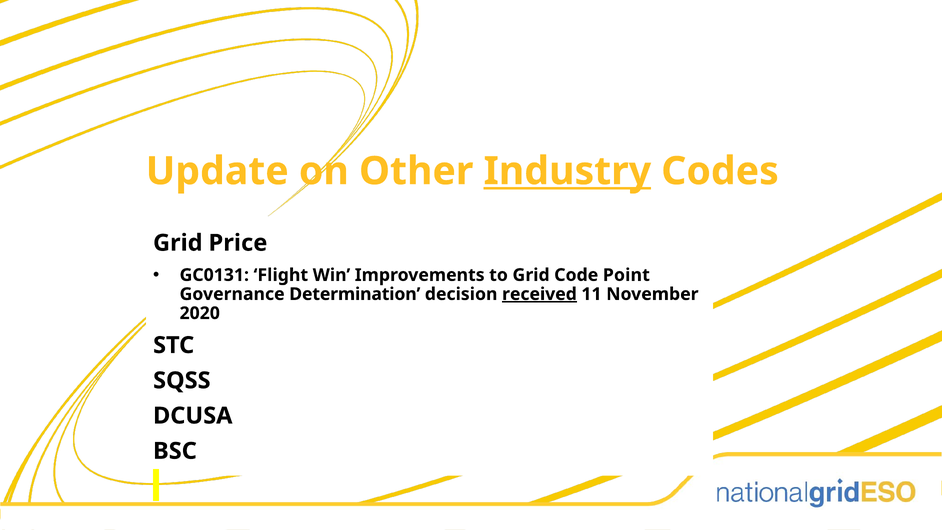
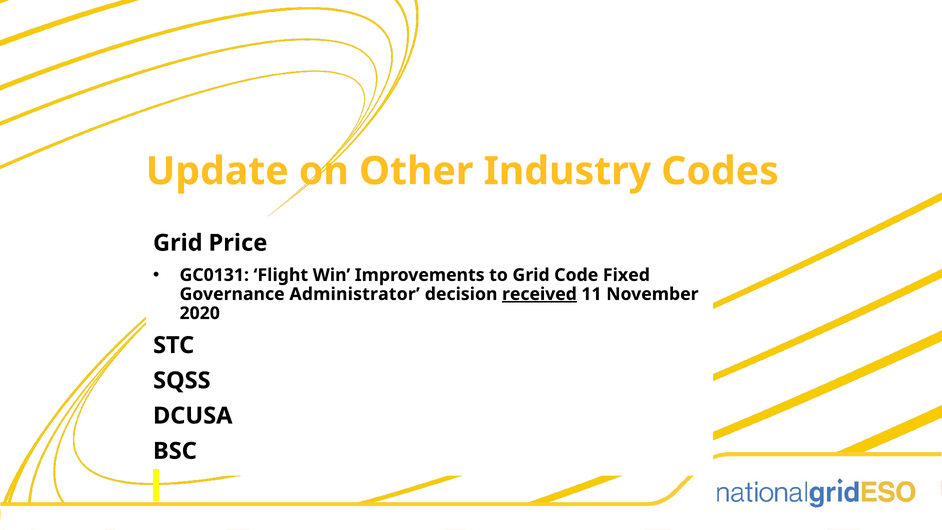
Industry underline: present -> none
Point: Point -> Fixed
Determination: Determination -> Administrator
